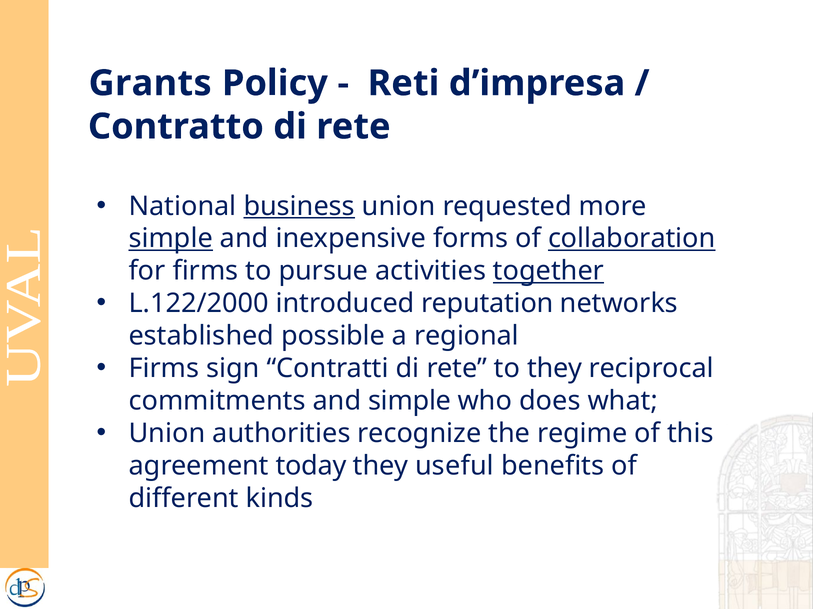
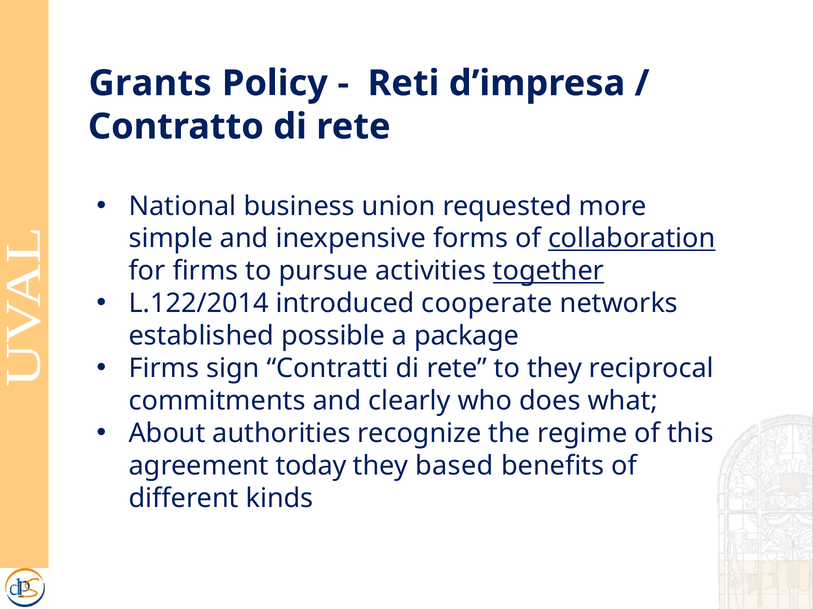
business underline: present -> none
simple at (171, 239) underline: present -> none
L.122/2000: L.122/2000 -> L.122/2014
reputation: reputation -> cooperate
regional: regional -> package
and simple: simple -> clearly
Union at (167, 434): Union -> About
useful: useful -> based
